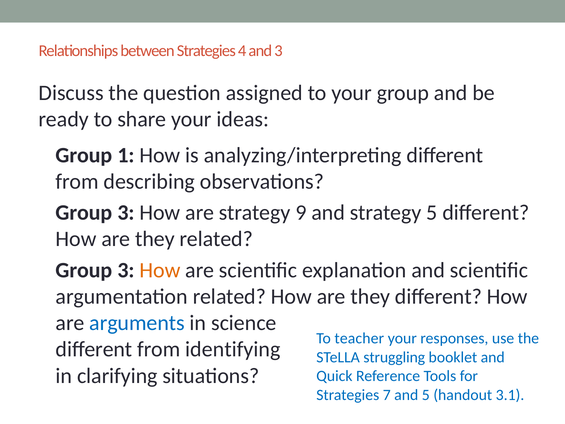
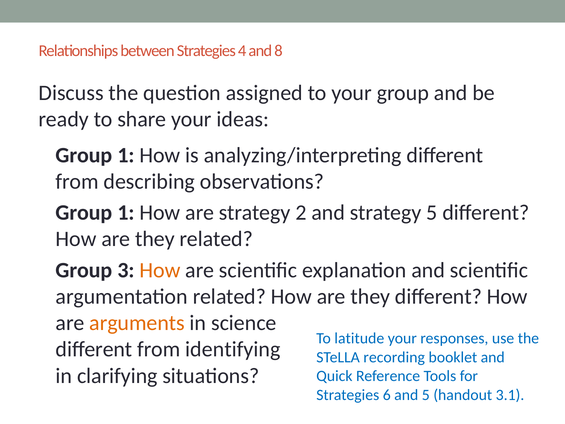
and 3: 3 -> 8
3 at (126, 213): 3 -> 1
9: 9 -> 2
arguments colour: blue -> orange
teacher: teacher -> latitude
struggling: struggling -> recording
7: 7 -> 6
